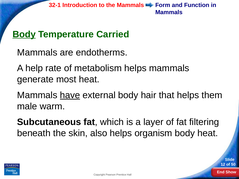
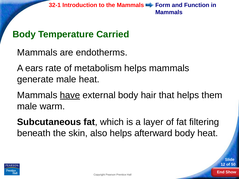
Body at (24, 34) underline: present -> none
help: help -> ears
generate most: most -> male
organism: organism -> afterward
